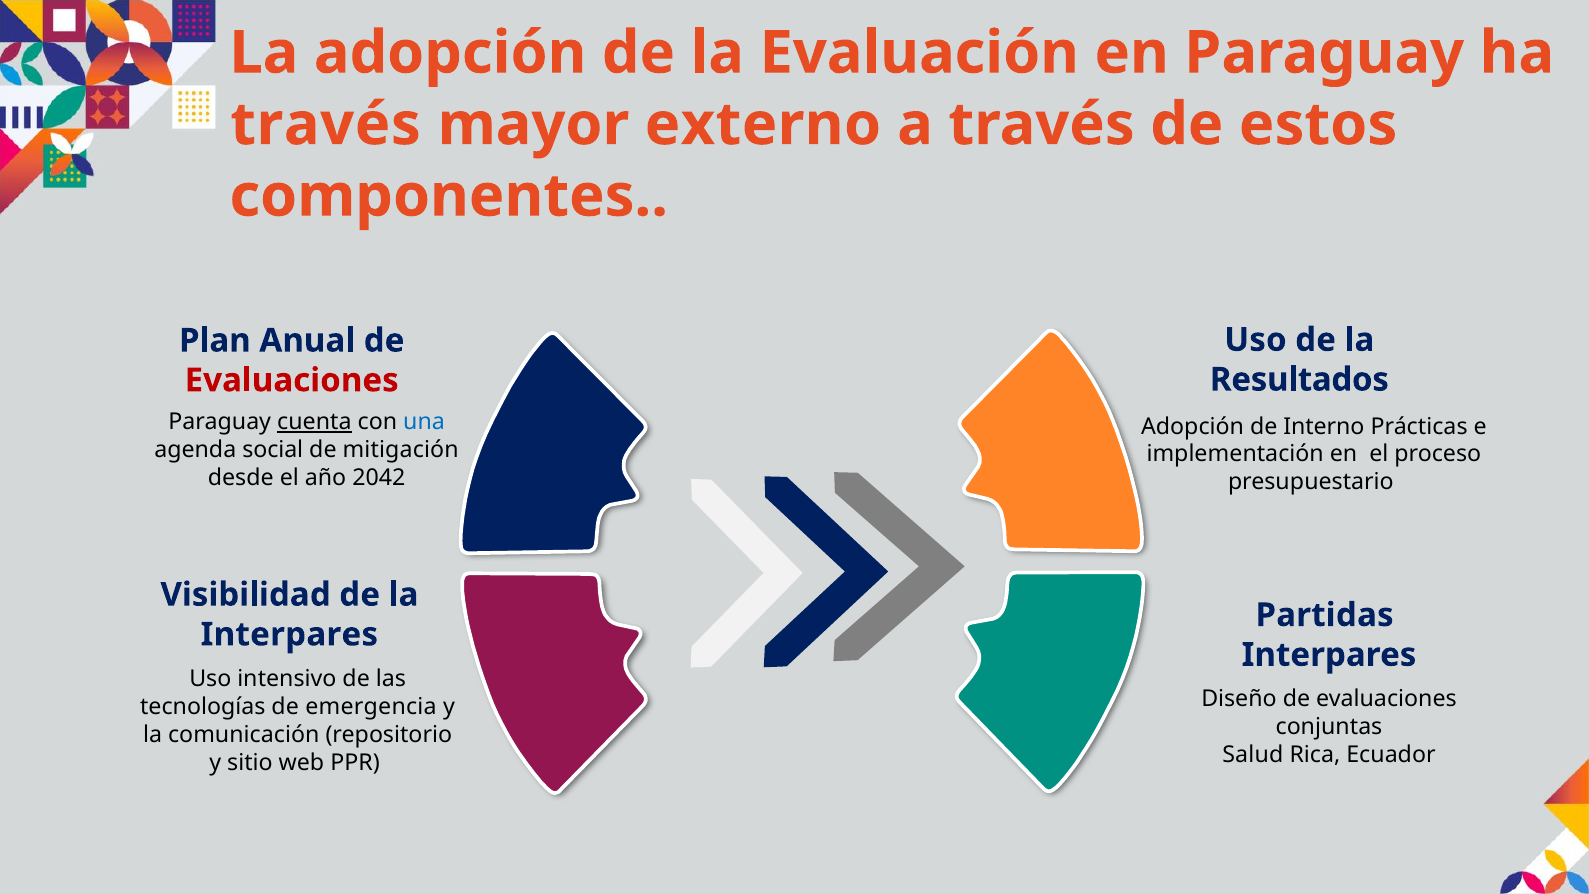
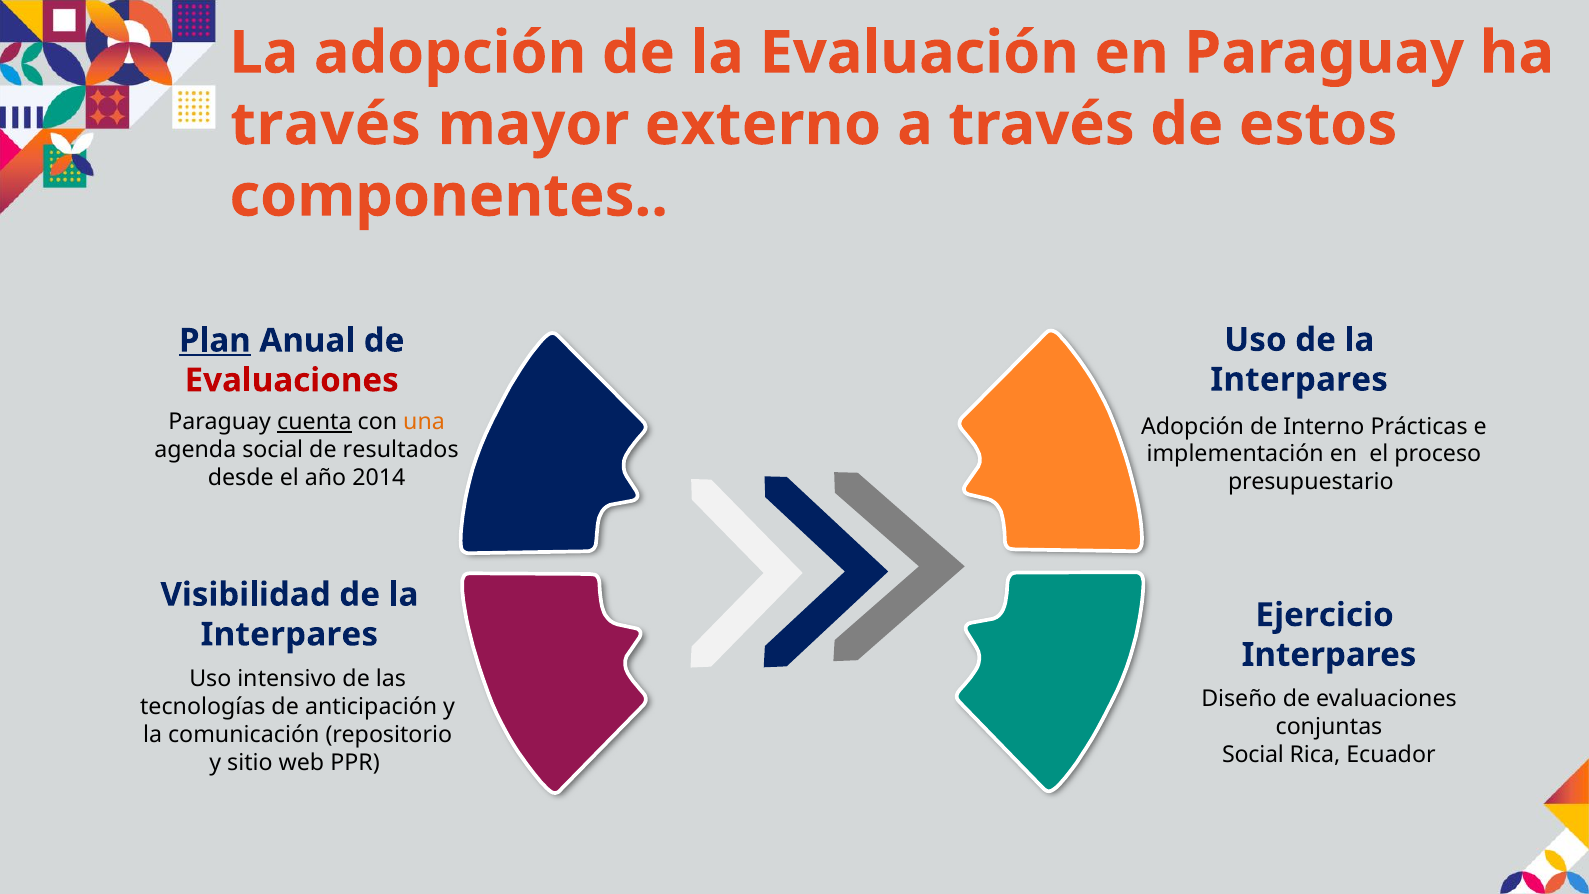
Plan underline: none -> present
Resultados at (1299, 380): Resultados -> Interpares
una colour: blue -> orange
mitigación: mitigación -> resultados
2042: 2042 -> 2014
Partidas: Partidas -> Ejercicio
emergencia: emergencia -> anticipación
Salud at (1253, 754): Salud -> Social
